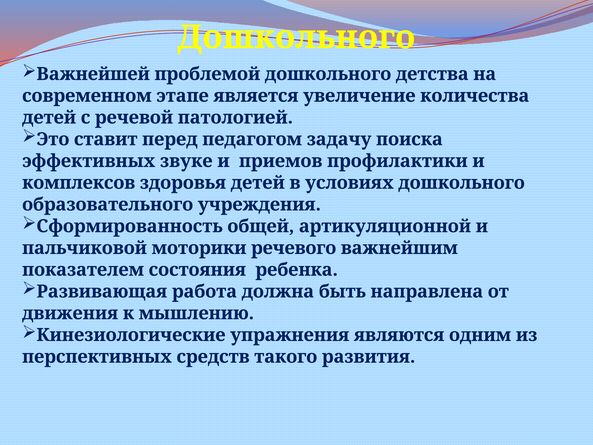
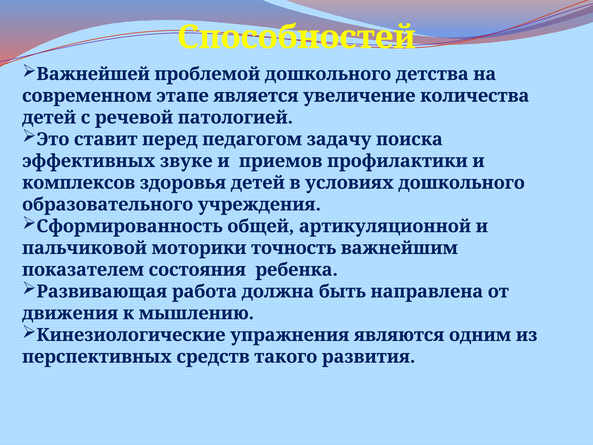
Дошкольного at (296, 37): Дошкольного -> Способностей
речевого: речевого -> точность
